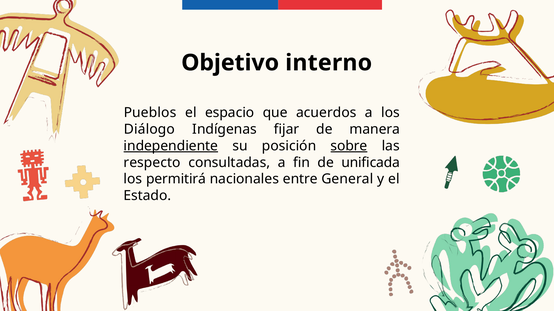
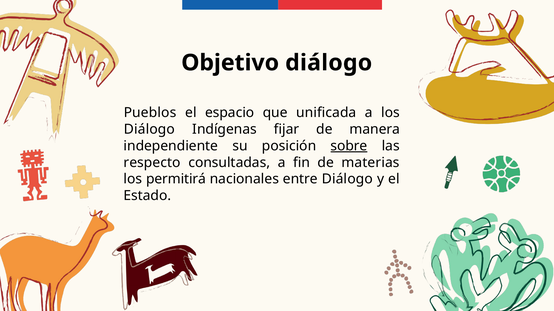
Objetivo interno: interno -> diálogo
acuerdos: acuerdos -> unificada
independiente underline: present -> none
unificada: unificada -> materias
entre General: General -> Diálogo
